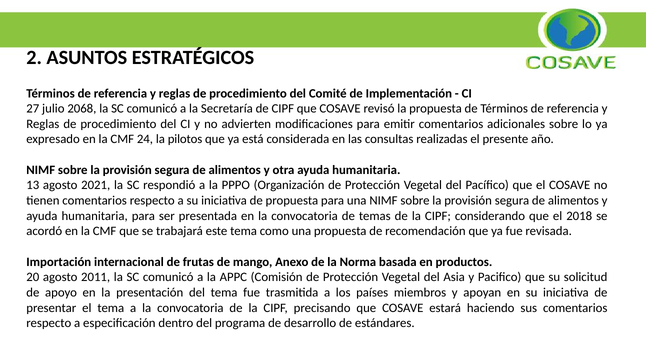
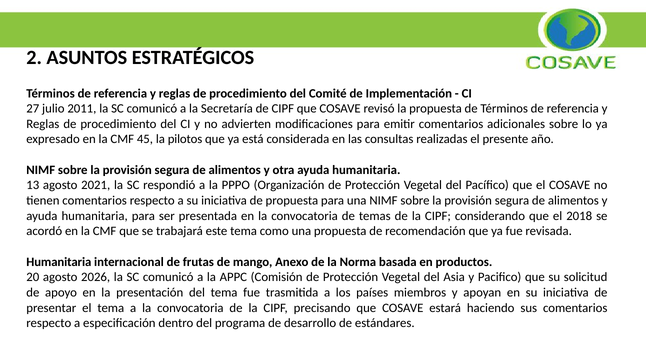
2068: 2068 -> 2011
24: 24 -> 45
Importación at (59, 262): Importación -> Humanitaria
2011: 2011 -> 2026
